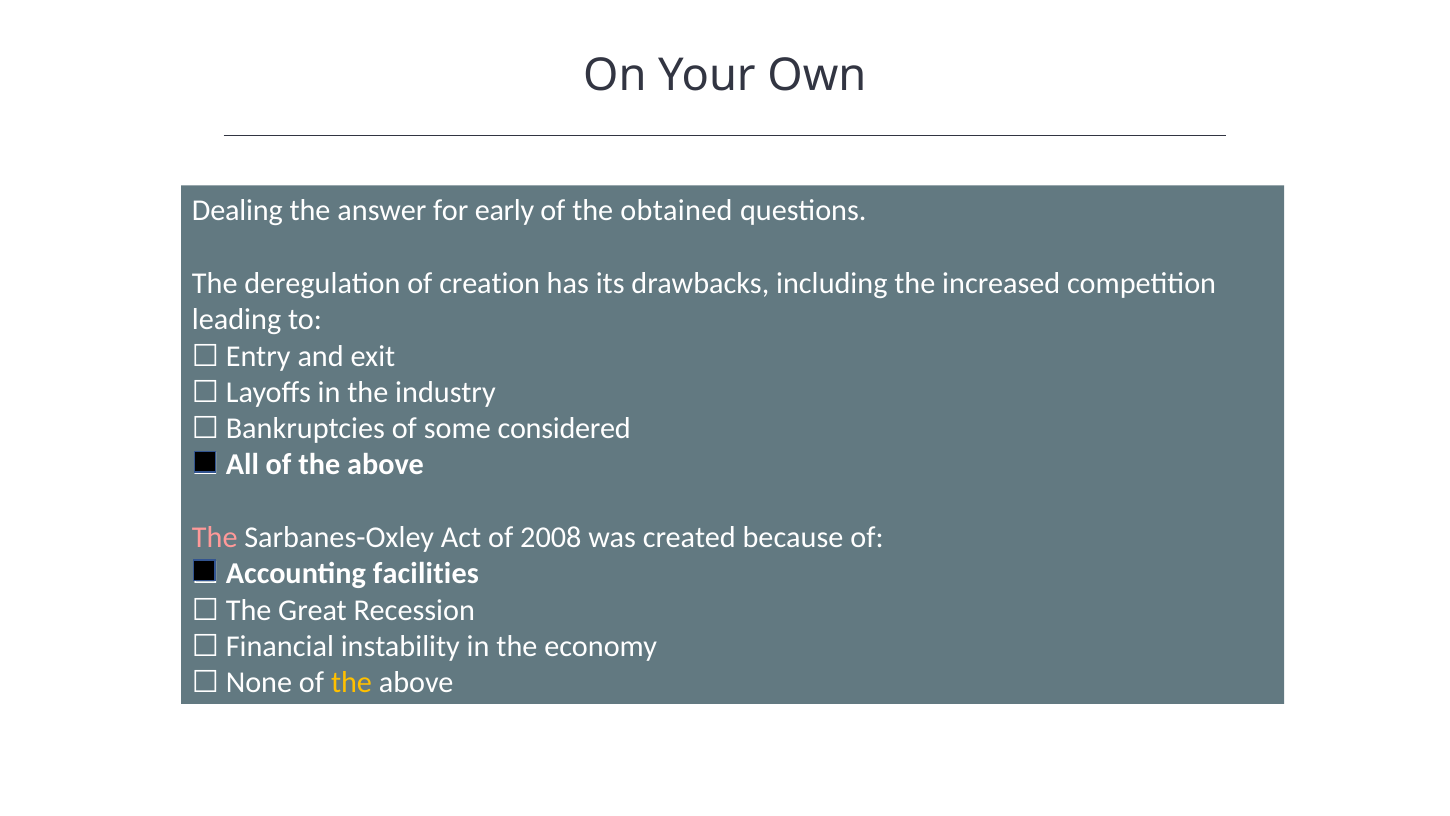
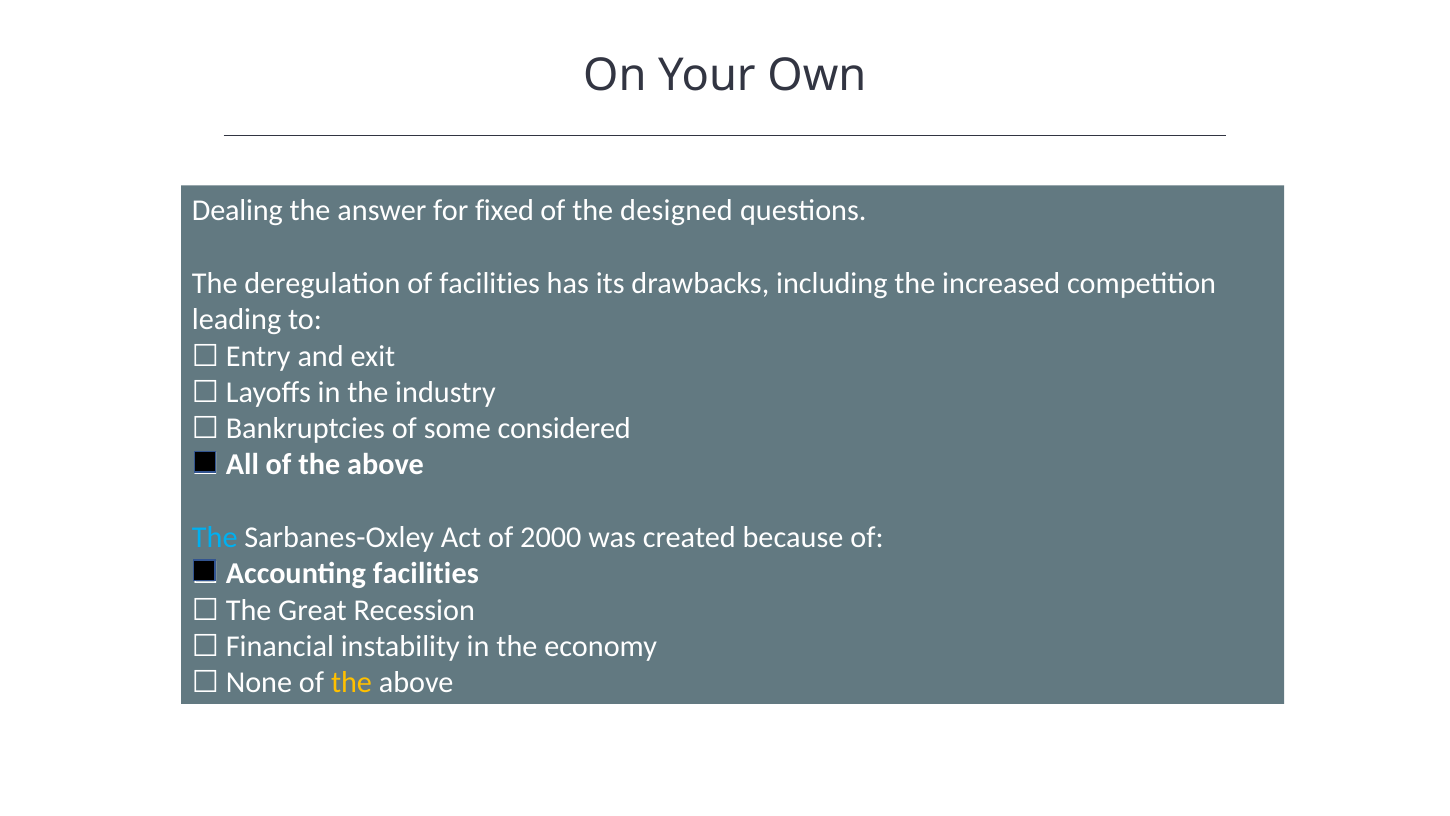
early: early -> fixed
obtained: obtained -> designed
of creation: creation -> facilities
The at (215, 537) colour: pink -> light blue
2008: 2008 -> 2000
